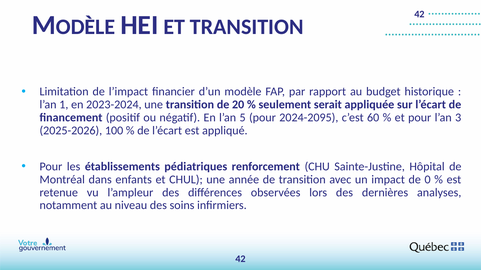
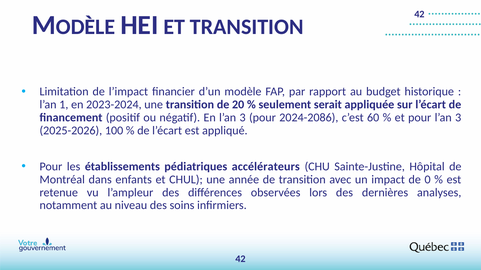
En l’an 5: 5 -> 3
2024-2095: 2024-2095 -> 2024-2086
renforcement: renforcement -> accélérateurs
